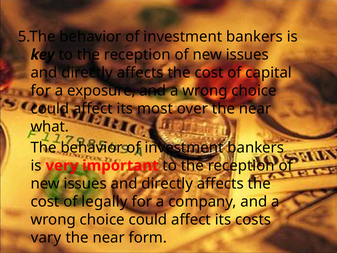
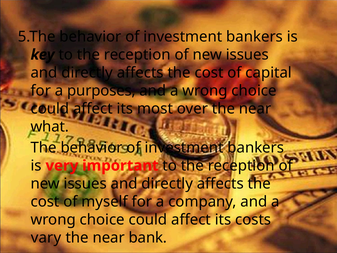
exposure: exposure -> purposes
legally: legally -> myself
form: form -> bank
